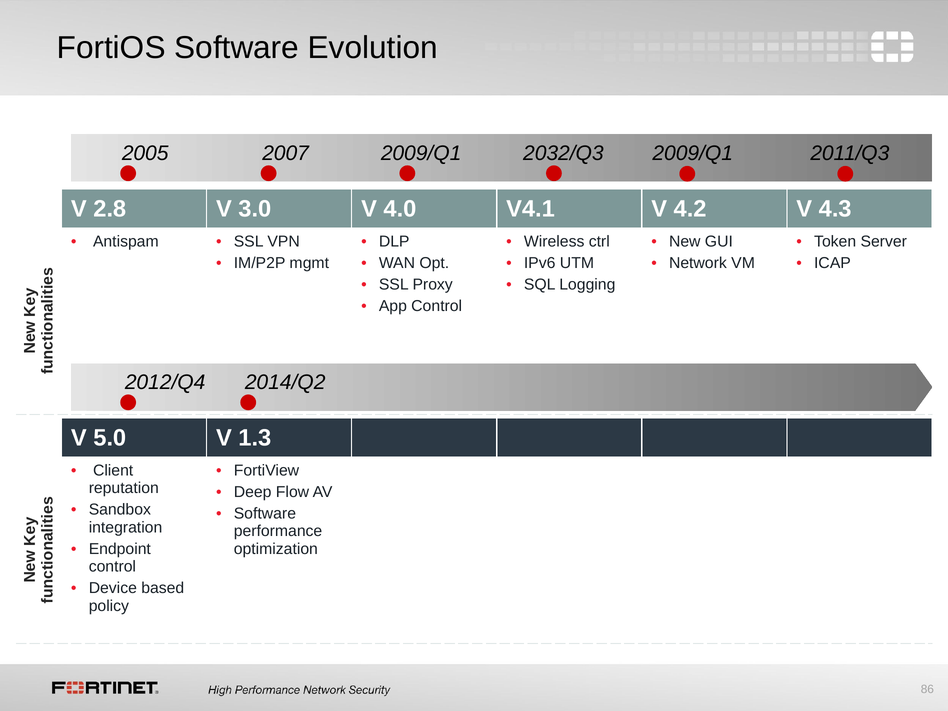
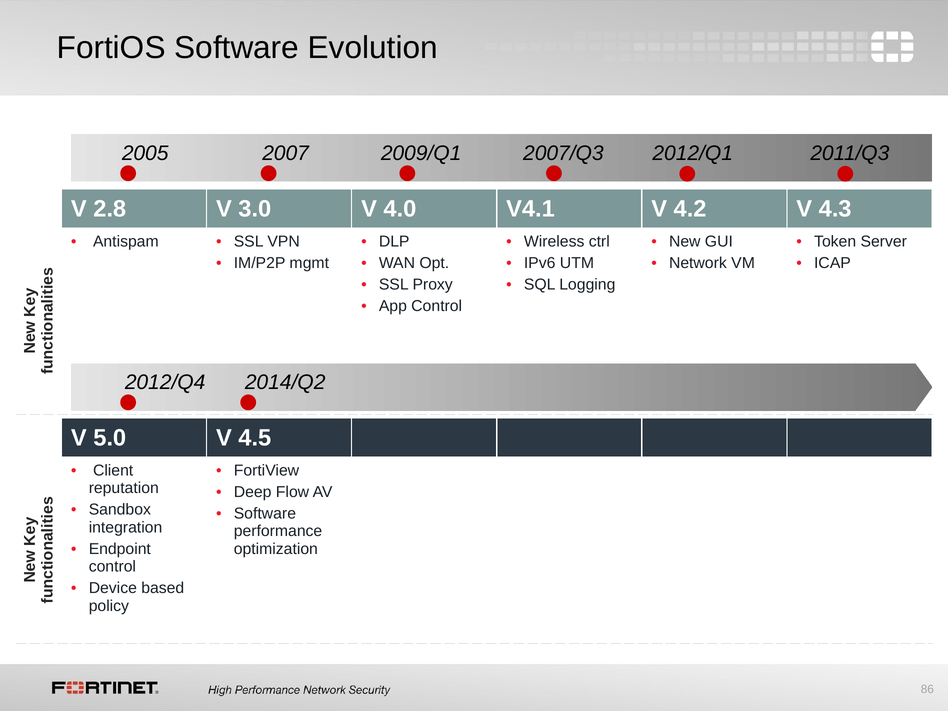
2032/Q3: 2032/Q3 -> 2007/Q3
2009/Q1 at (693, 153): 2009/Q1 -> 2012/Q1
1.3: 1.3 -> 4.5
